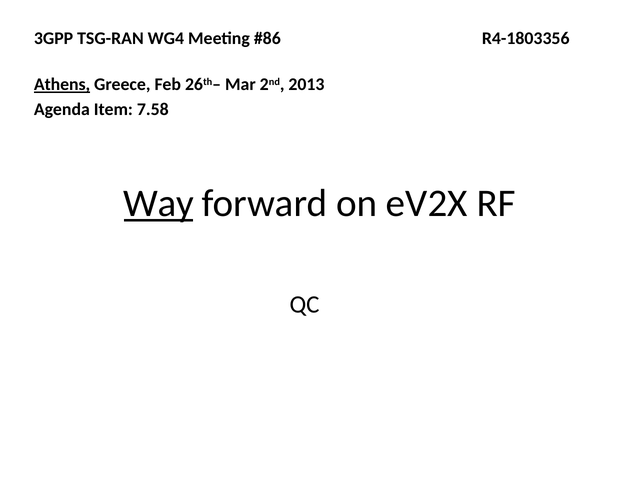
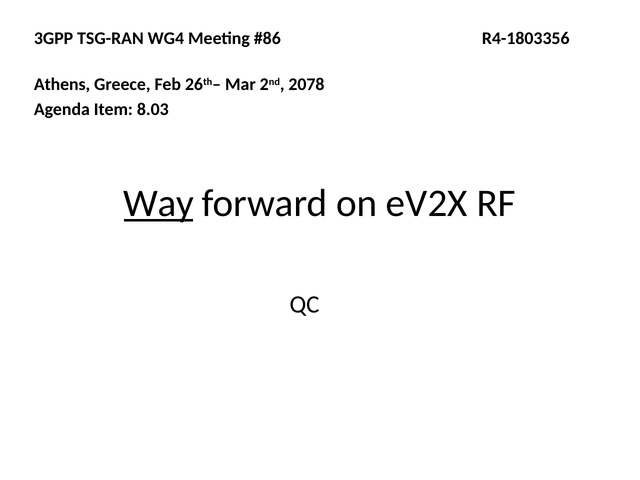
Athens underline: present -> none
2013: 2013 -> 2078
7.58: 7.58 -> 8.03
